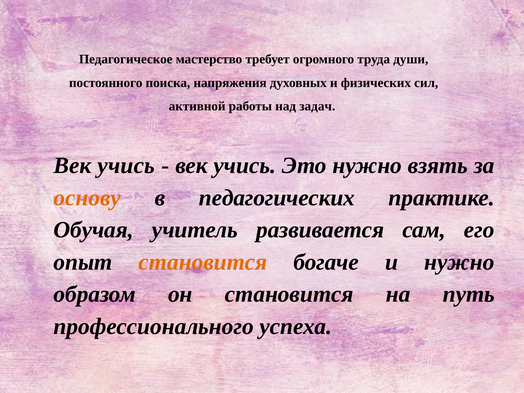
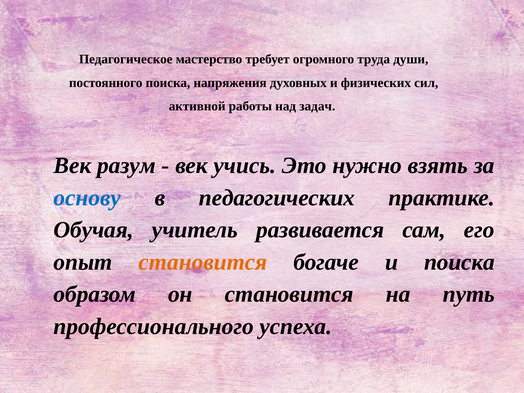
учись at (126, 166): учись -> разум
основу colour: orange -> blue
и нужно: нужно -> поиска
